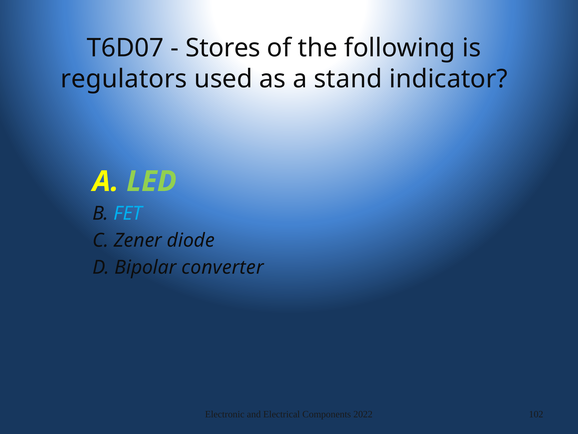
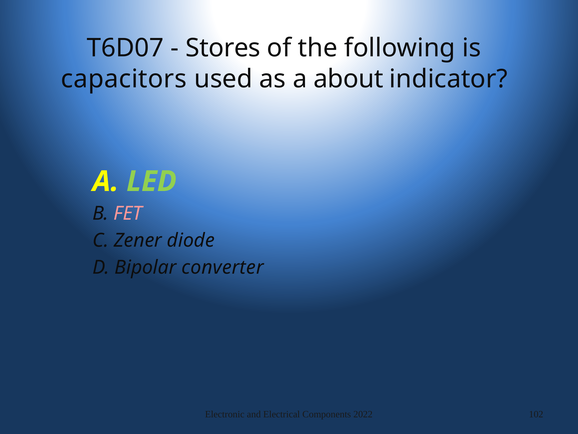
regulators: regulators -> capacitors
stand: stand -> about
FET colour: light blue -> pink
